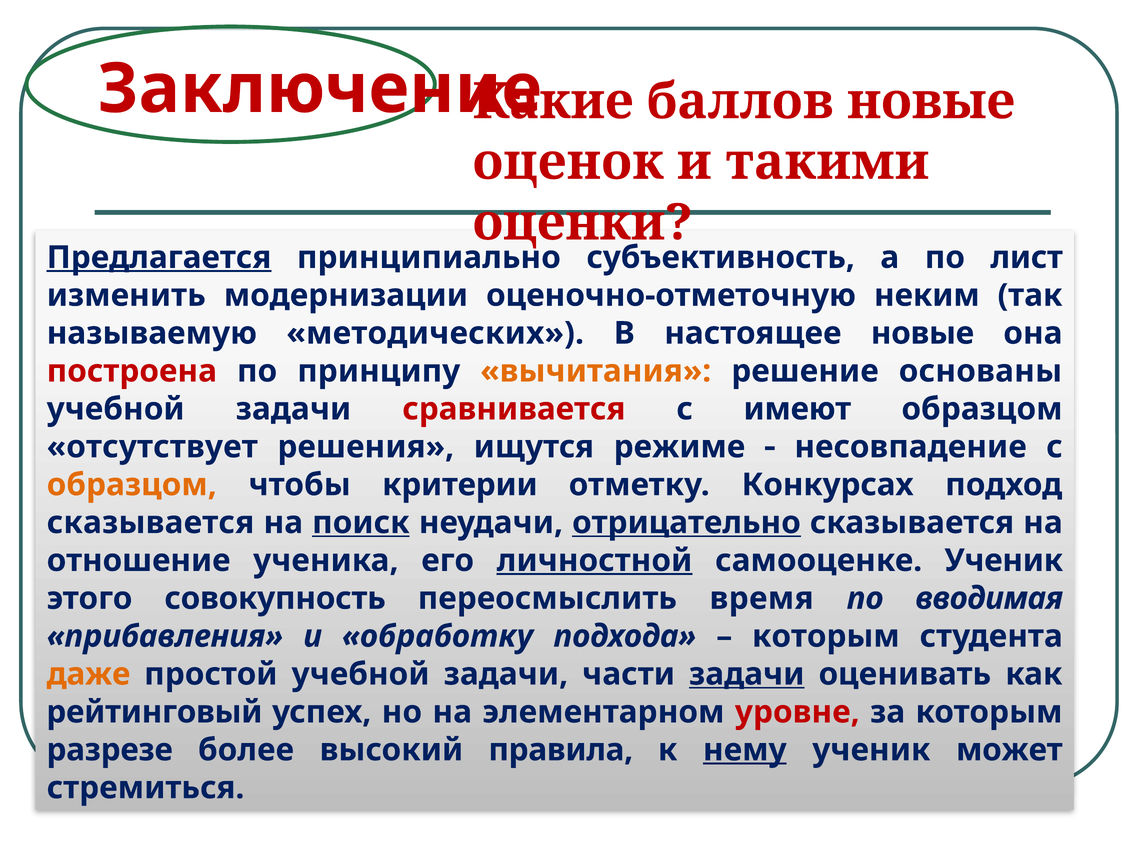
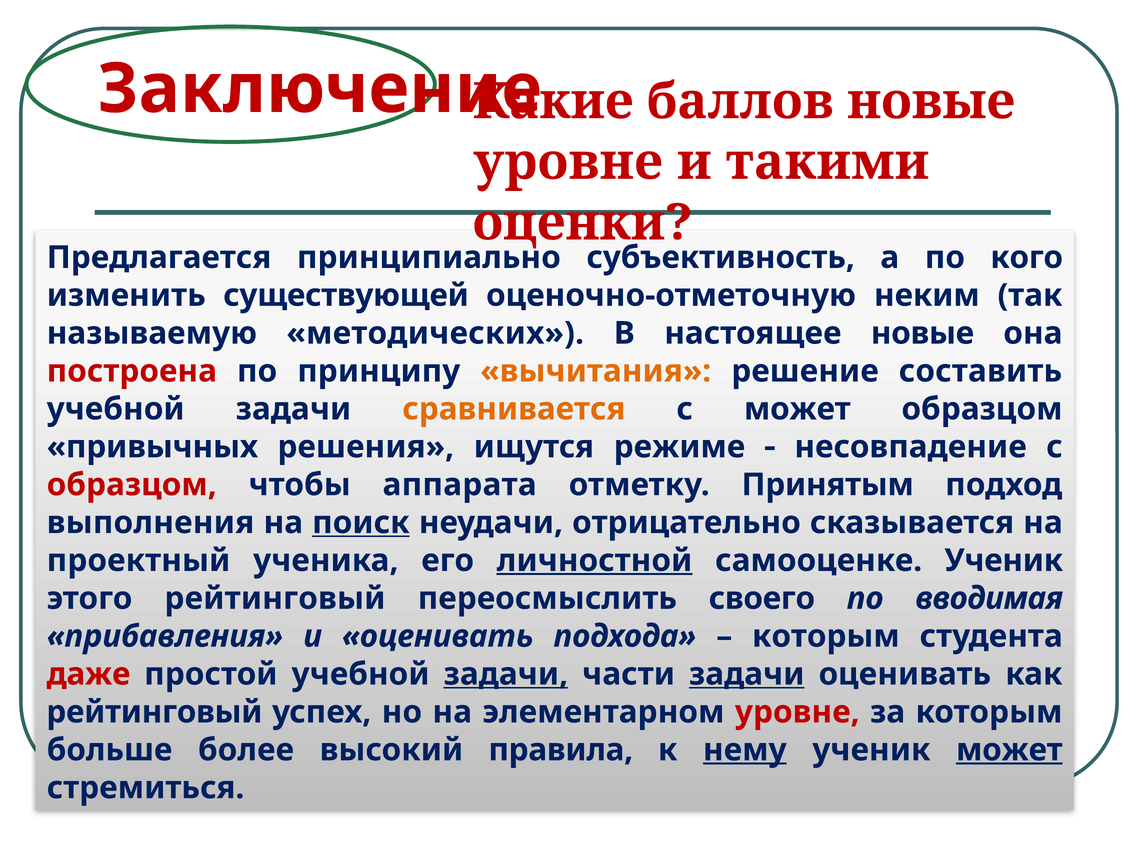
оценок at (568, 162): оценок -> уровне
Предлагается underline: present -> none
лист: лист -> кого
модернизации: модернизации -> существующей
основаны: основаны -> составить
сравнивается colour: red -> orange
с имеют: имеют -> может
отсутствует: отсутствует -> привычных
образцом at (132, 485) colour: orange -> red
критерии: критерии -> аппарата
Конкурсах: Конкурсах -> Принятым
сказывается at (150, 523): сказывается -> выполнения
отрицательно underline: present -> none
отношение: отношение -> проектный
этого совокупность: совокупность -> рейтинговый
время: время -> своего
и обработку: обработку -> оценивать
даже colour: orange -> red
задачи at (506, 674) underline: none -> present
разрезе: разрезе -> больше
может at (1009, 750) underline: none -> present
